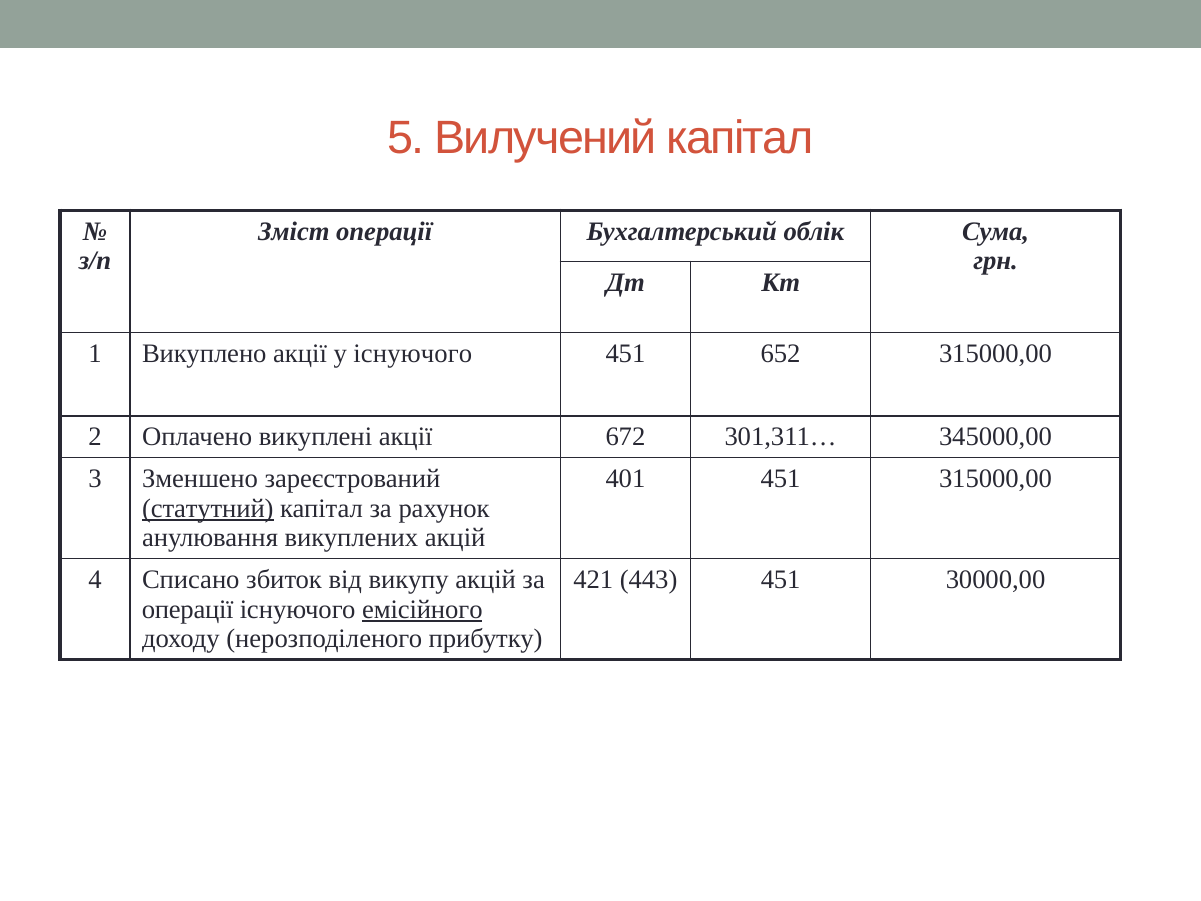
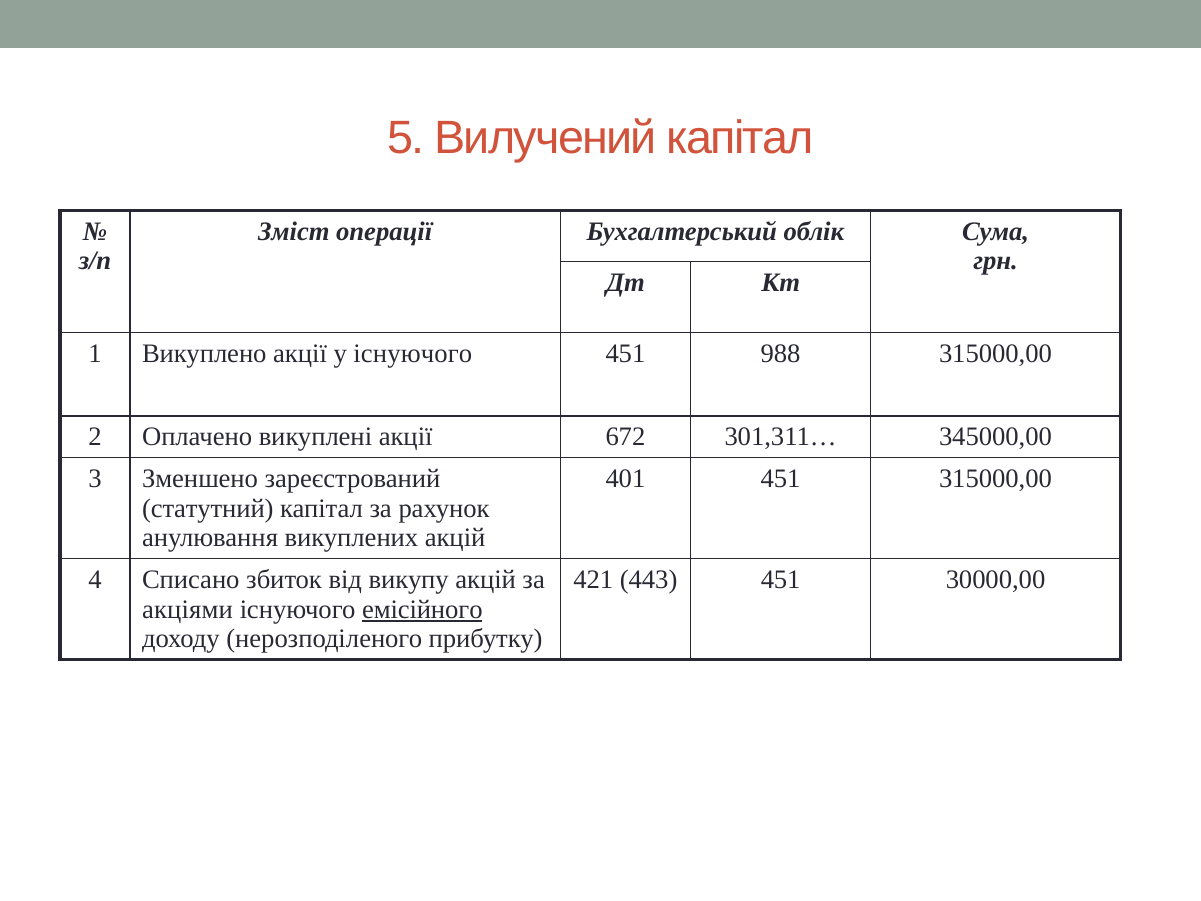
652: 652 -> 988
статутний underline: present -> none
операції at (188, 609): операції -> акціями
